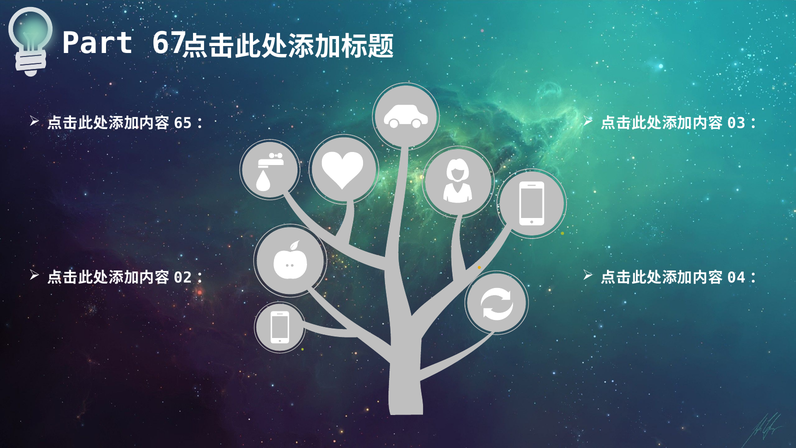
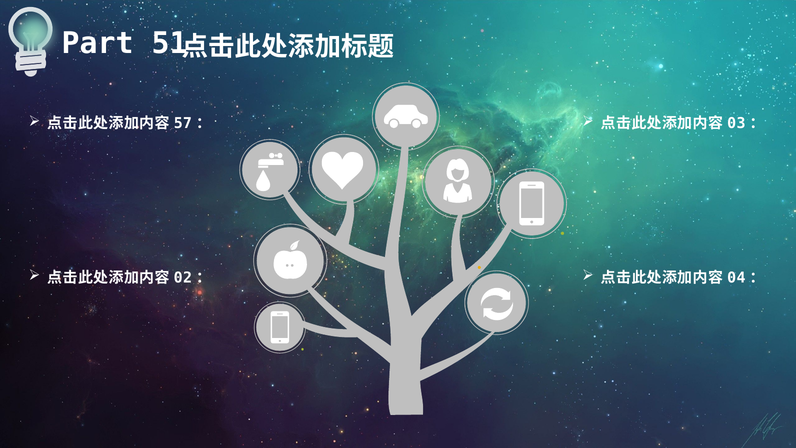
67: 67 -> 51
65: 65 -> 57
